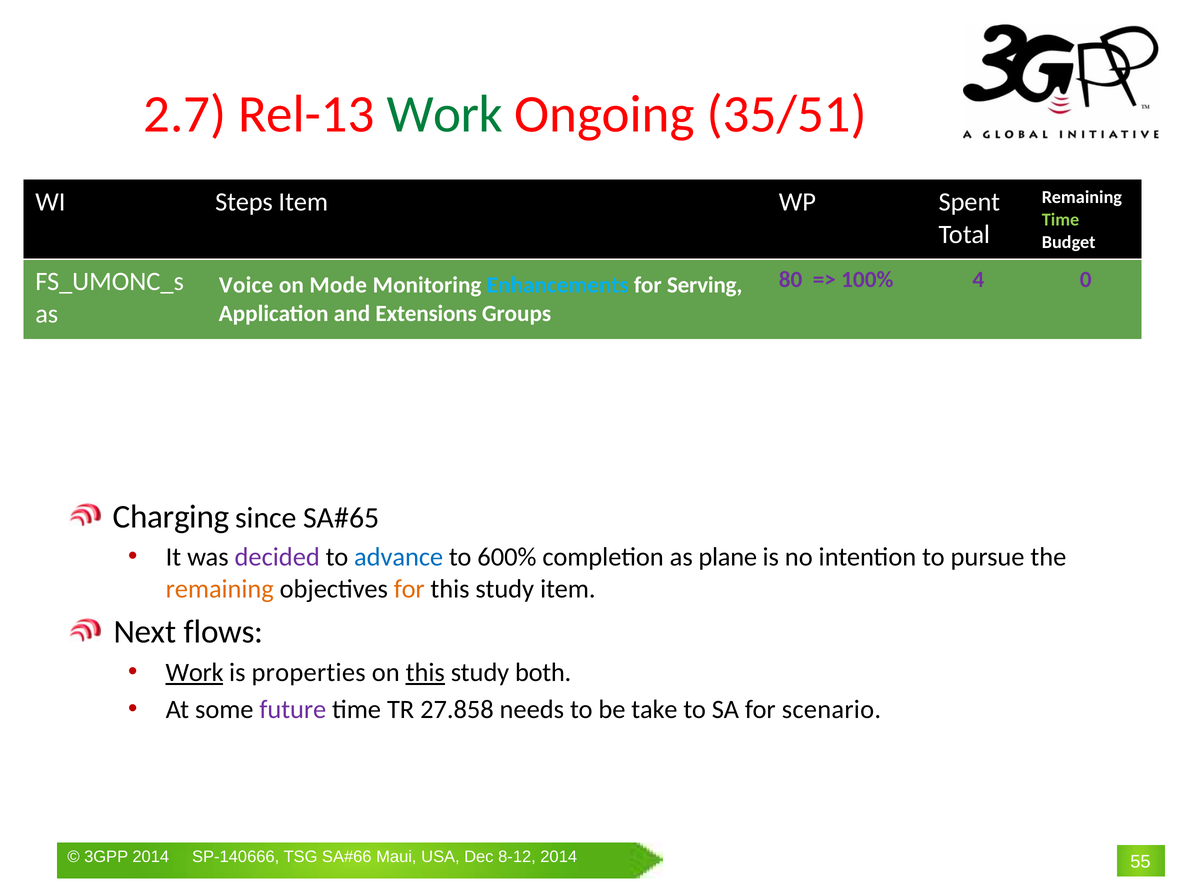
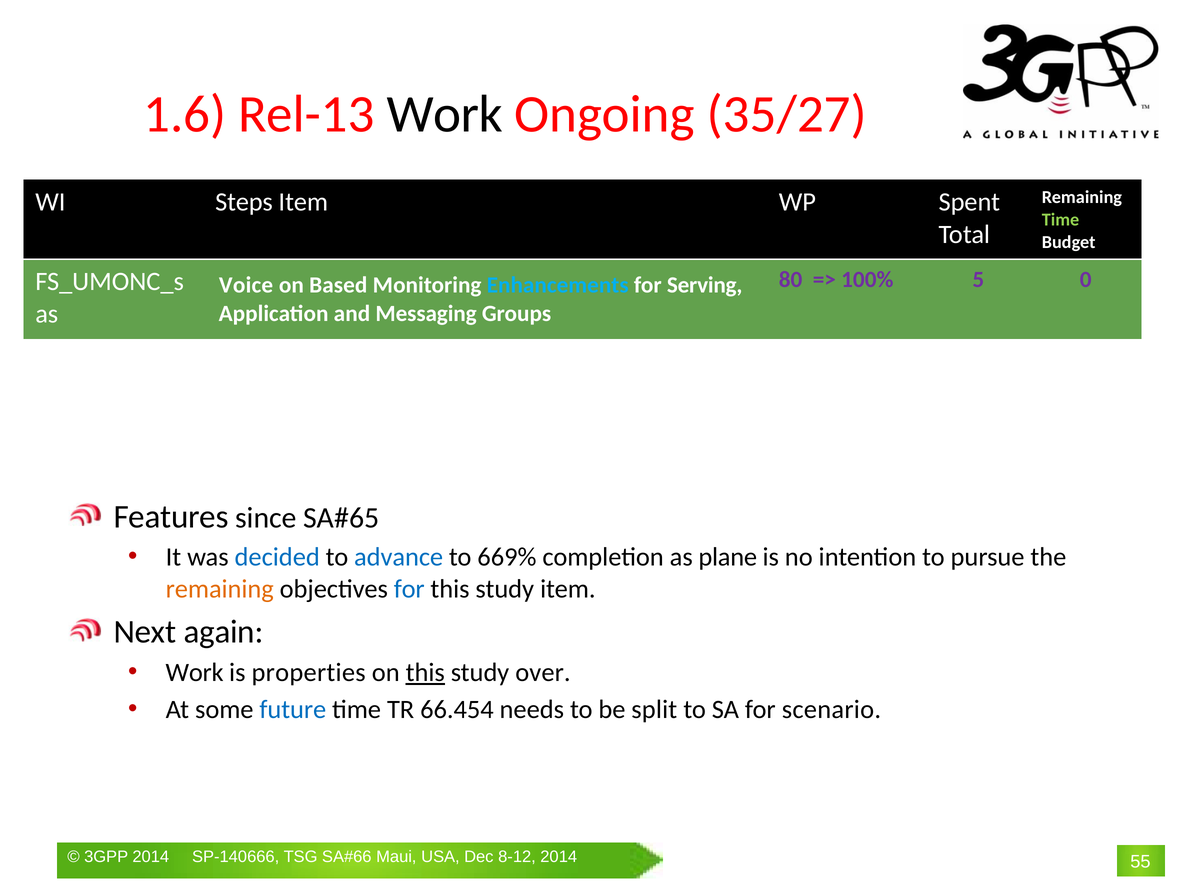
2.7: 2.7 -> 1.6
Work at (445, 114) colour: green -> black
35/51: 35/51 -> 35/27
4: 4 -> 5
Mode: Mode -> Based
Extensions: Extensions -> Messaging
Charging: Charging -> Features
decided colour: purple -> blue
600%: 600% -> 669%
for at (409, 589) colour: orange -> blue
flows: flows -> again
Work at (195, 672) underline: present -> none
both: both -> over
future colour: purple -> blue
27.858: 27.858 -> 66.454
take: take -> split
